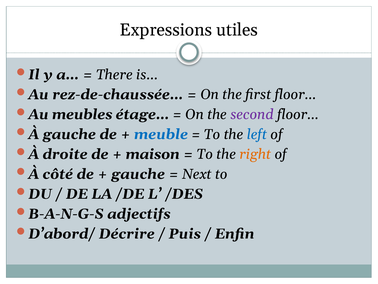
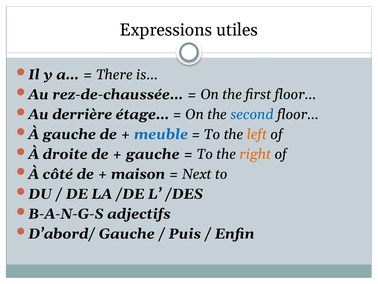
meubles: meubles -> derrière
second colour: purple -> blue
left colour: blue -> orange
maison at (153, 154): maison -> gauche
gauche at (138, 174): gauche -> maison
D’abord/ Décrire: Décrire -> Gauche
